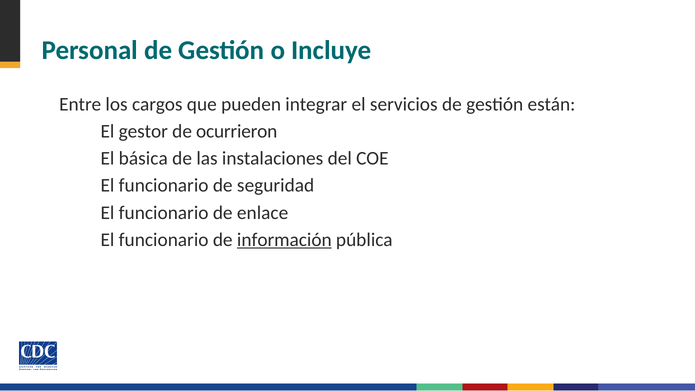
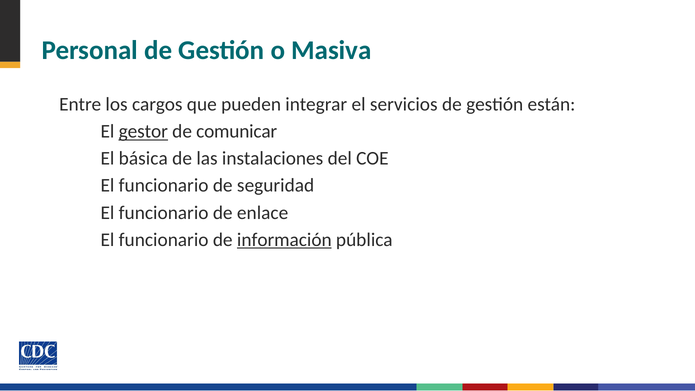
Incluye: Incluye -> Masiva
gestor underline: none -> present
ocurrieron: ocurrieron -> comunicar
